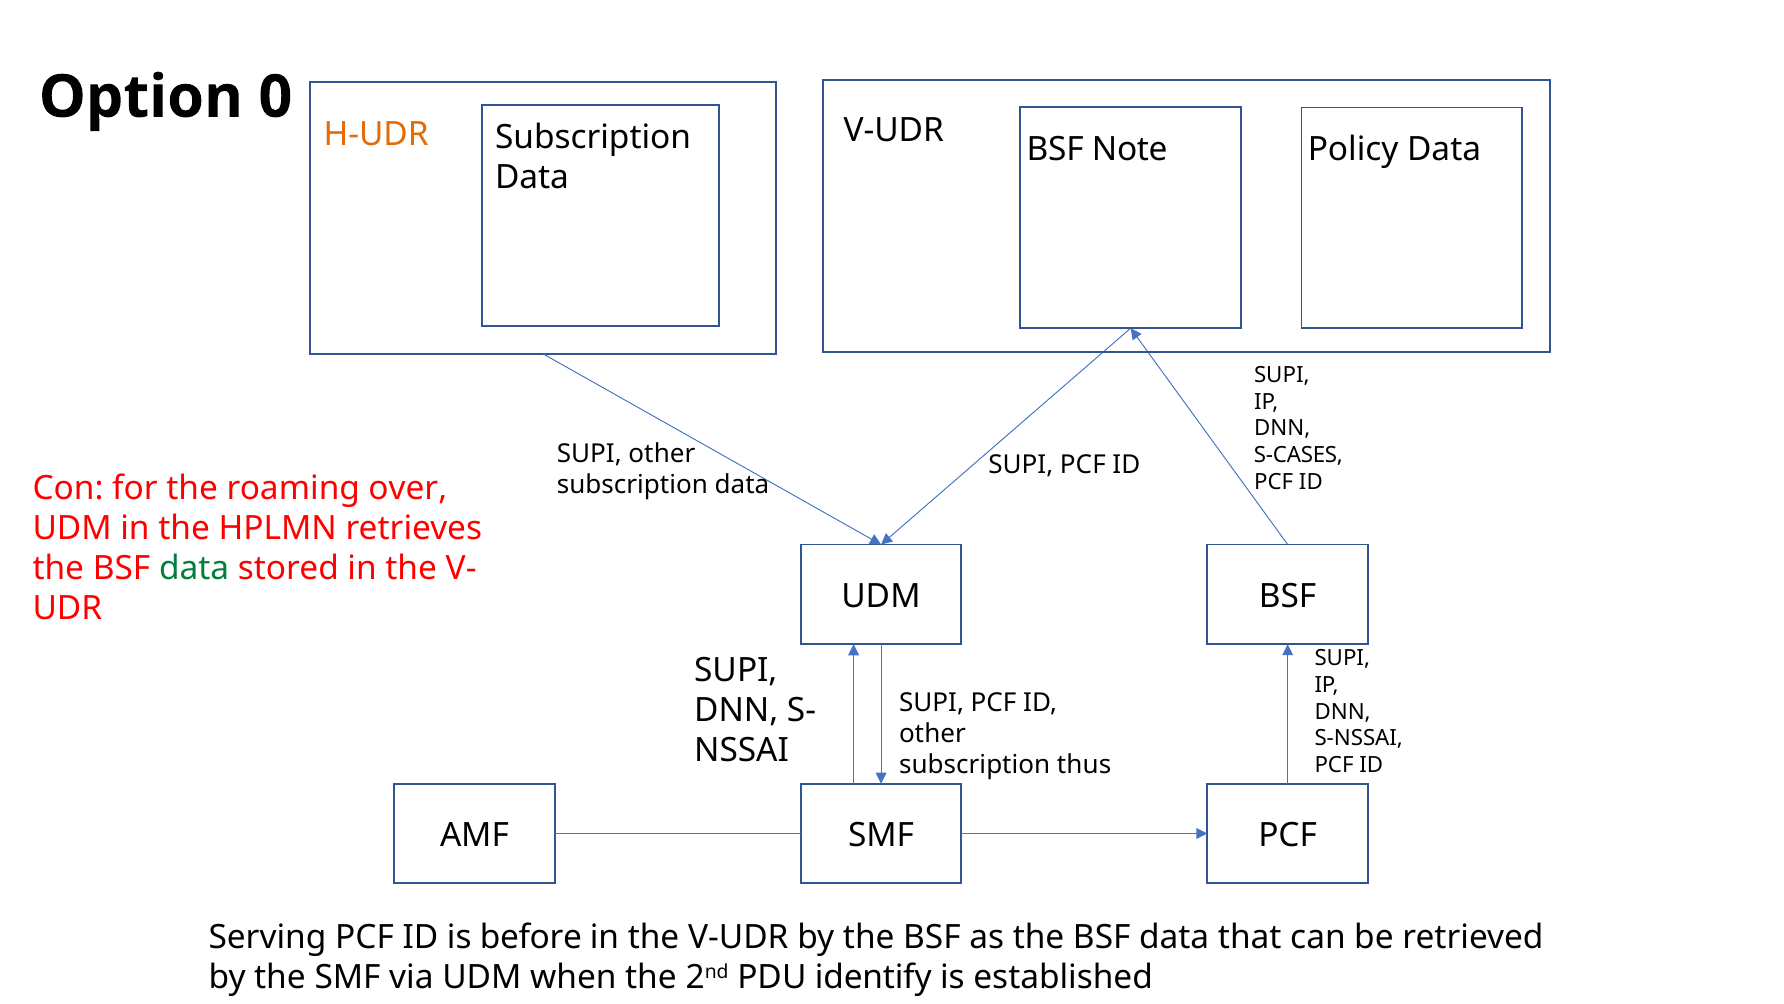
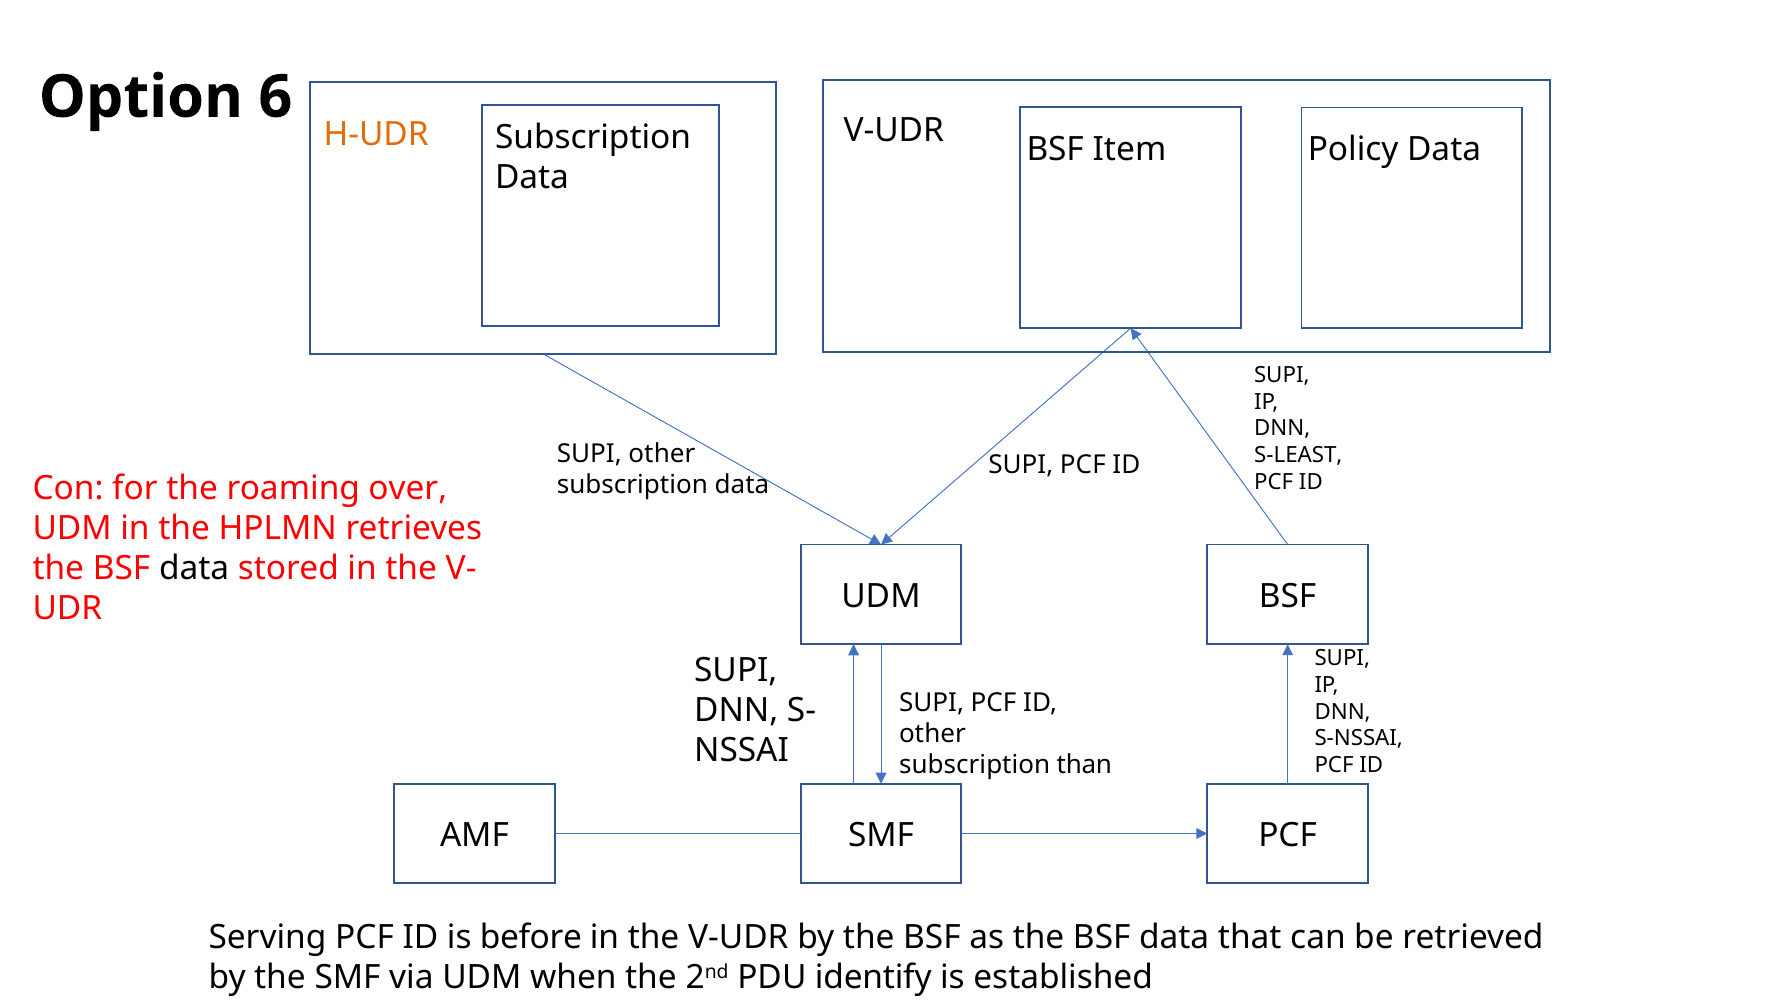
0: 0 -> 6
Note: Note -> Item
S-CASES: S-CASES -> S-LEAST
data at (194, 568) colour: green -> black
thus: thus -> than
